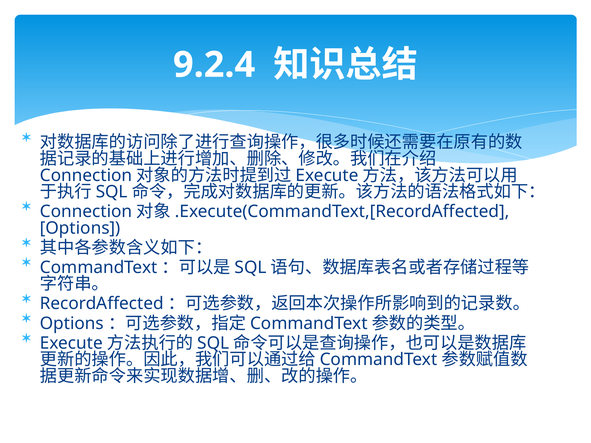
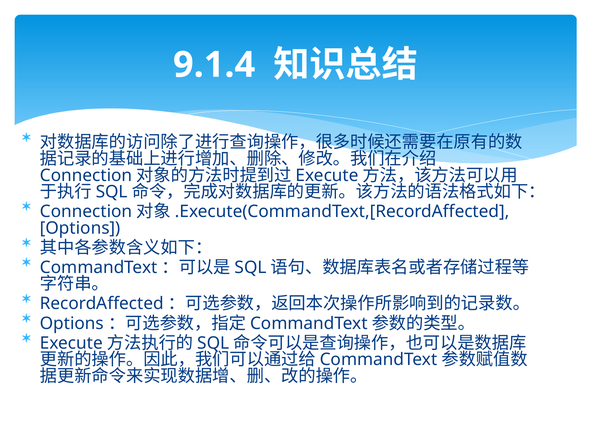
9.2.4: 9.2.4 -> 9.1.4
